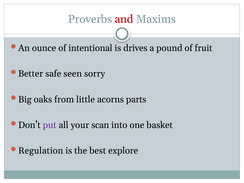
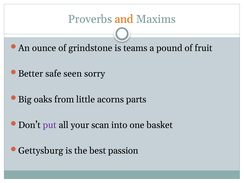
and colour: red -> orange
intentional: intentional -> grindstone
drives: drives -> teams
Regulation: Regulation -> Gettysburg
explore: explore -> passion
